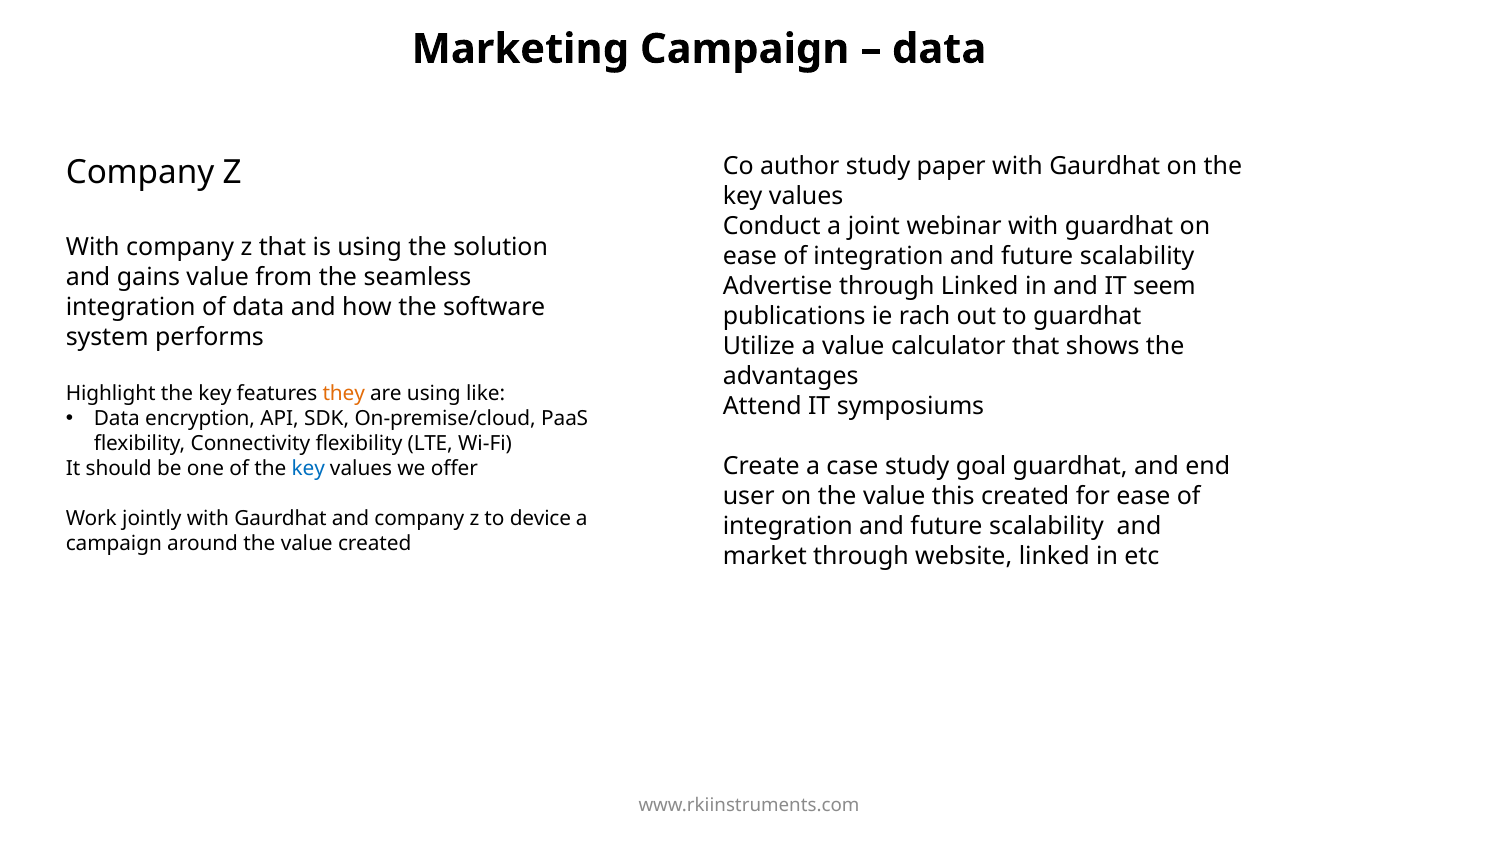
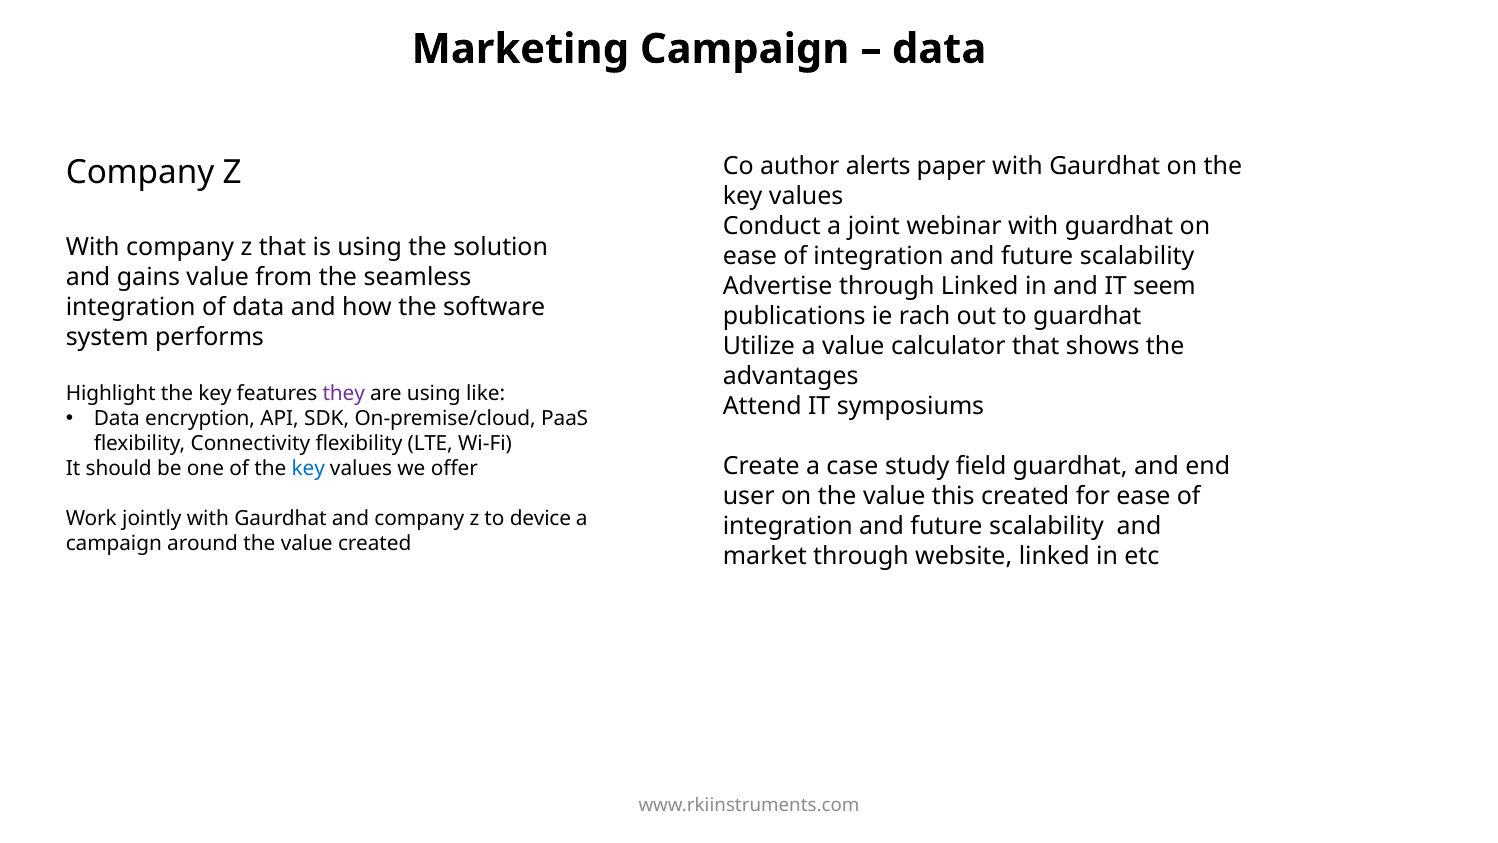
author study: study -> alerts
they colour: orange -> purple
goal: goal -> field
